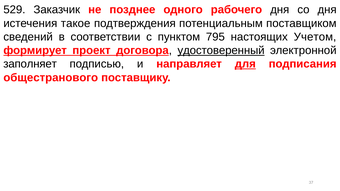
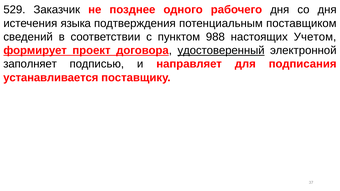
такое: такое -> языка
795: 795 -> 988
для underline: present -> none
общестранового: общестранового -> устанавливается
